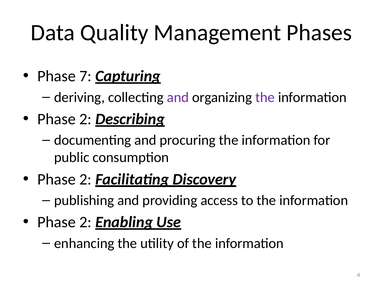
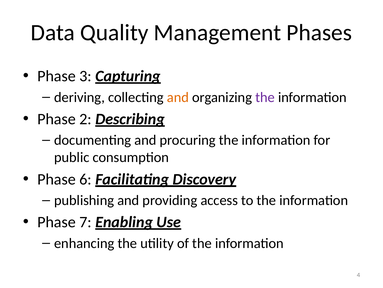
7: 7 -> 3
and at (178, 97) colour: purple -> orange
2 at (85, 179): 2 -> 6
2 at (85, 222): 2 -> 7
